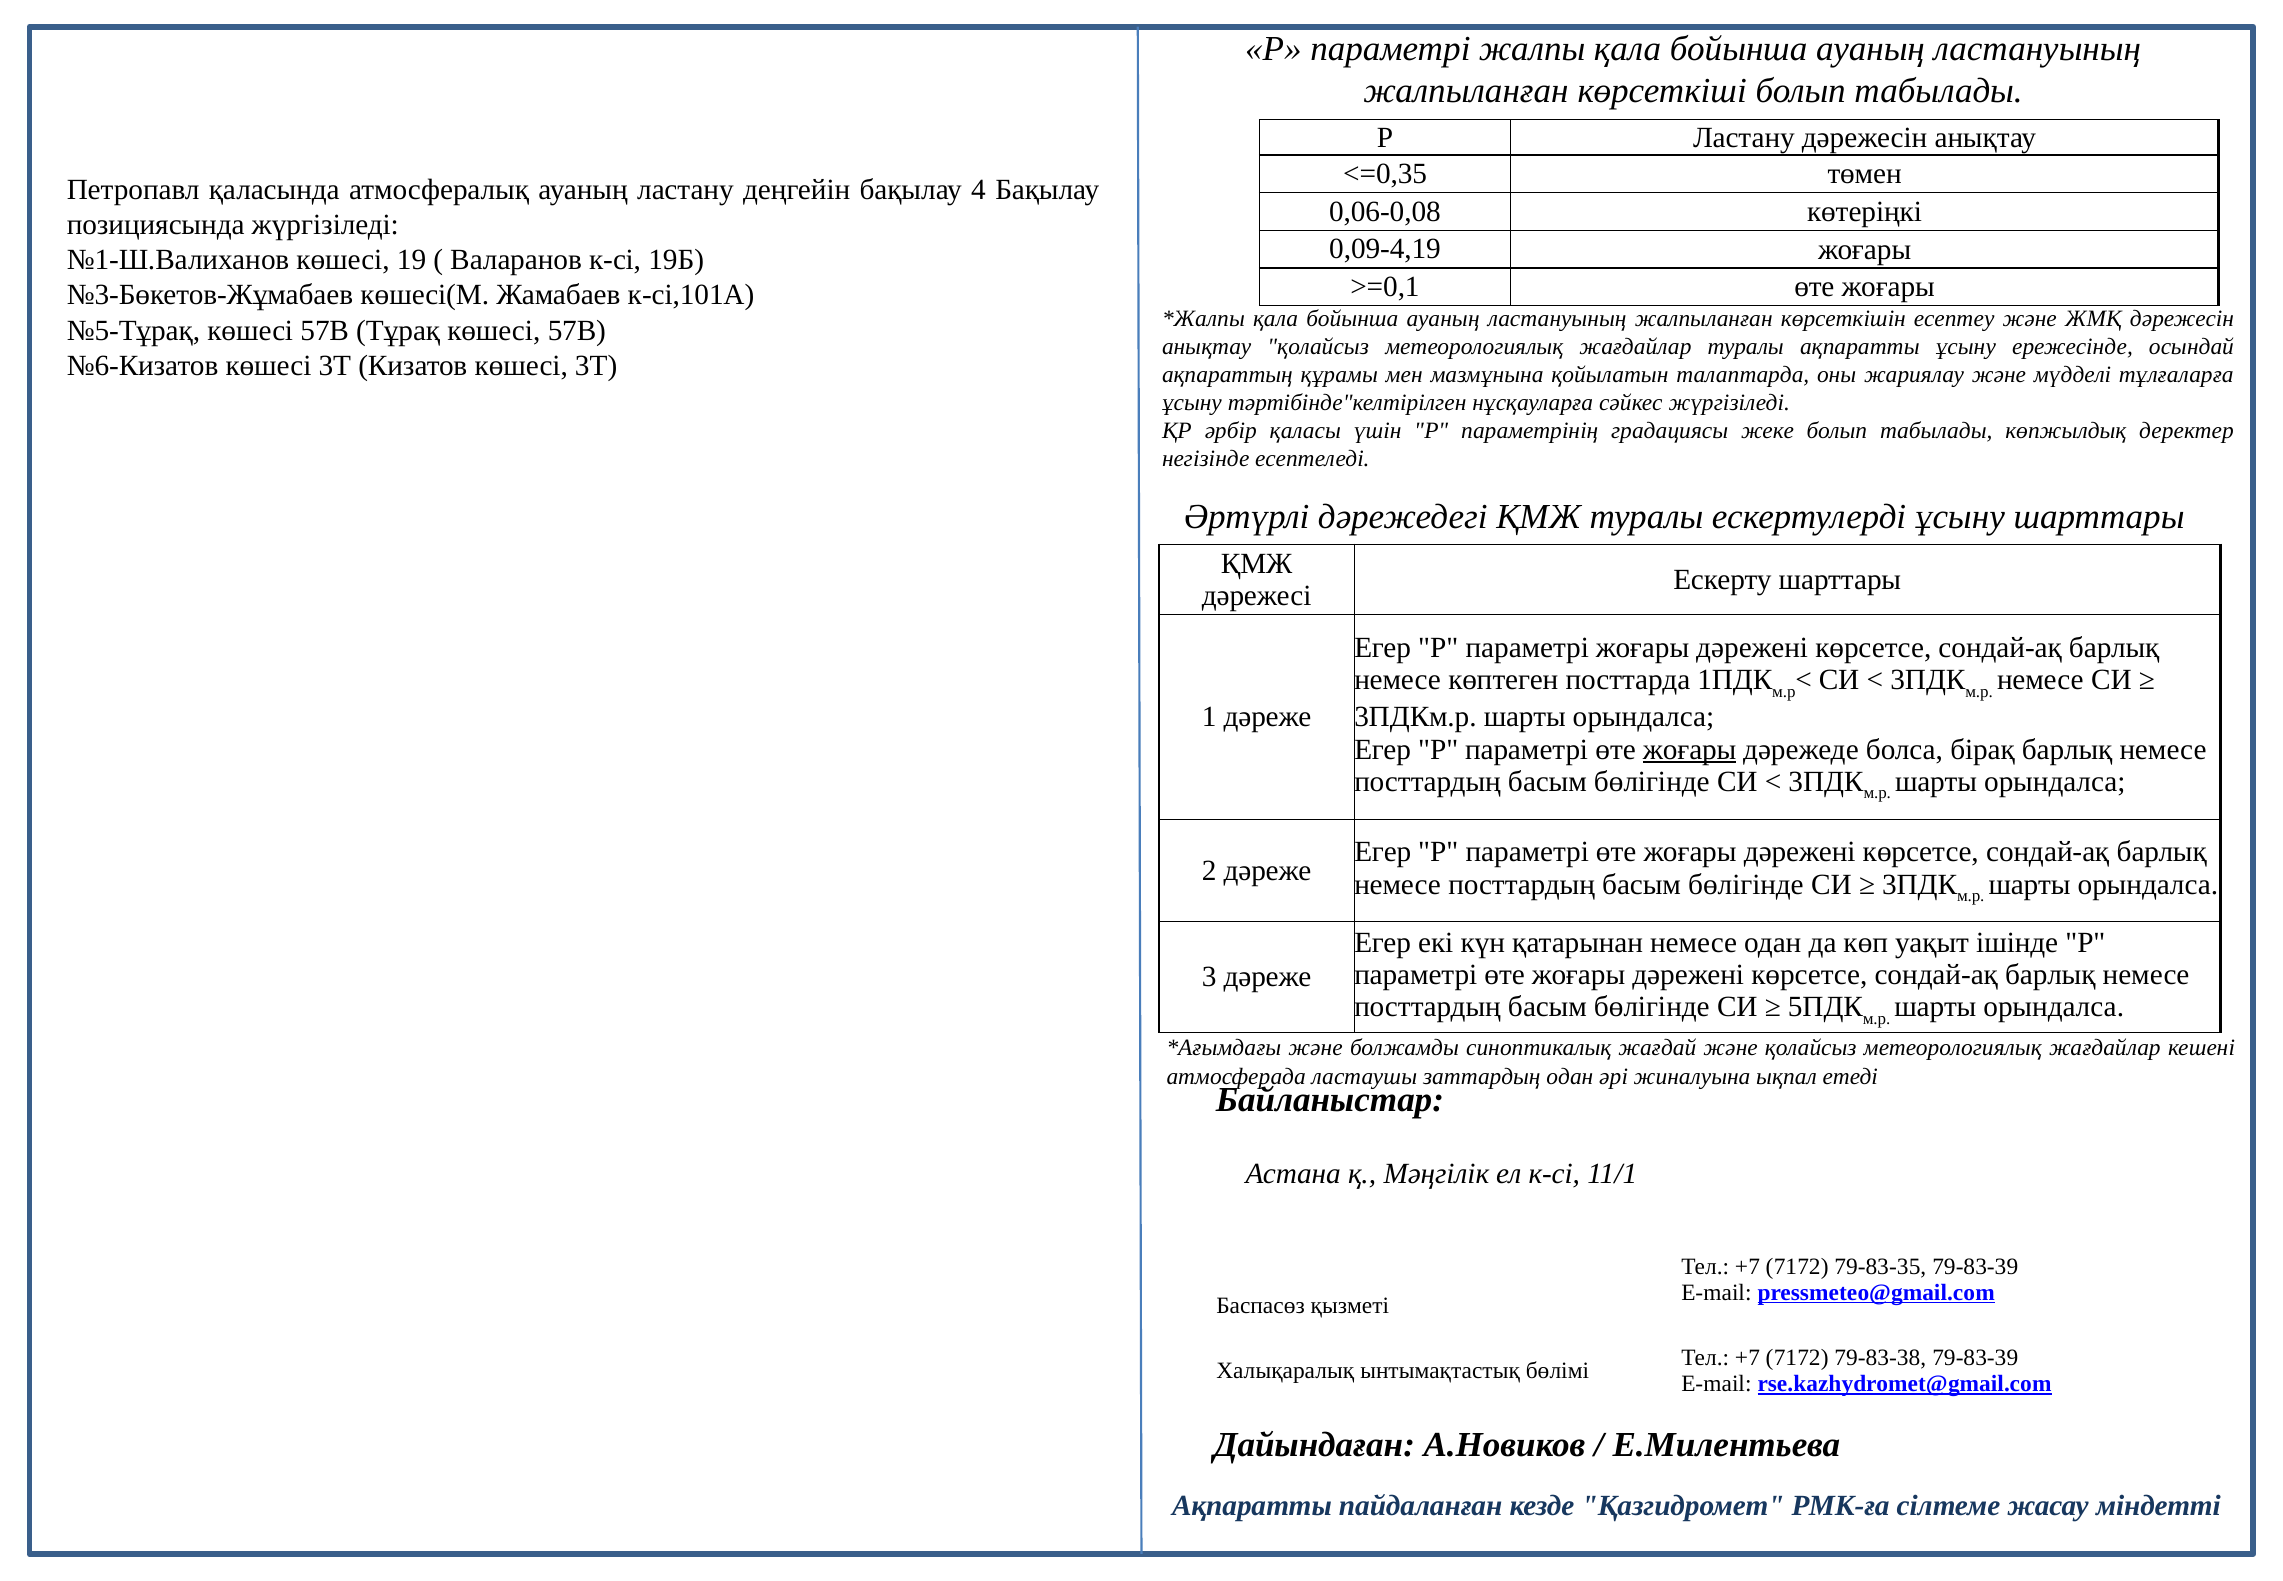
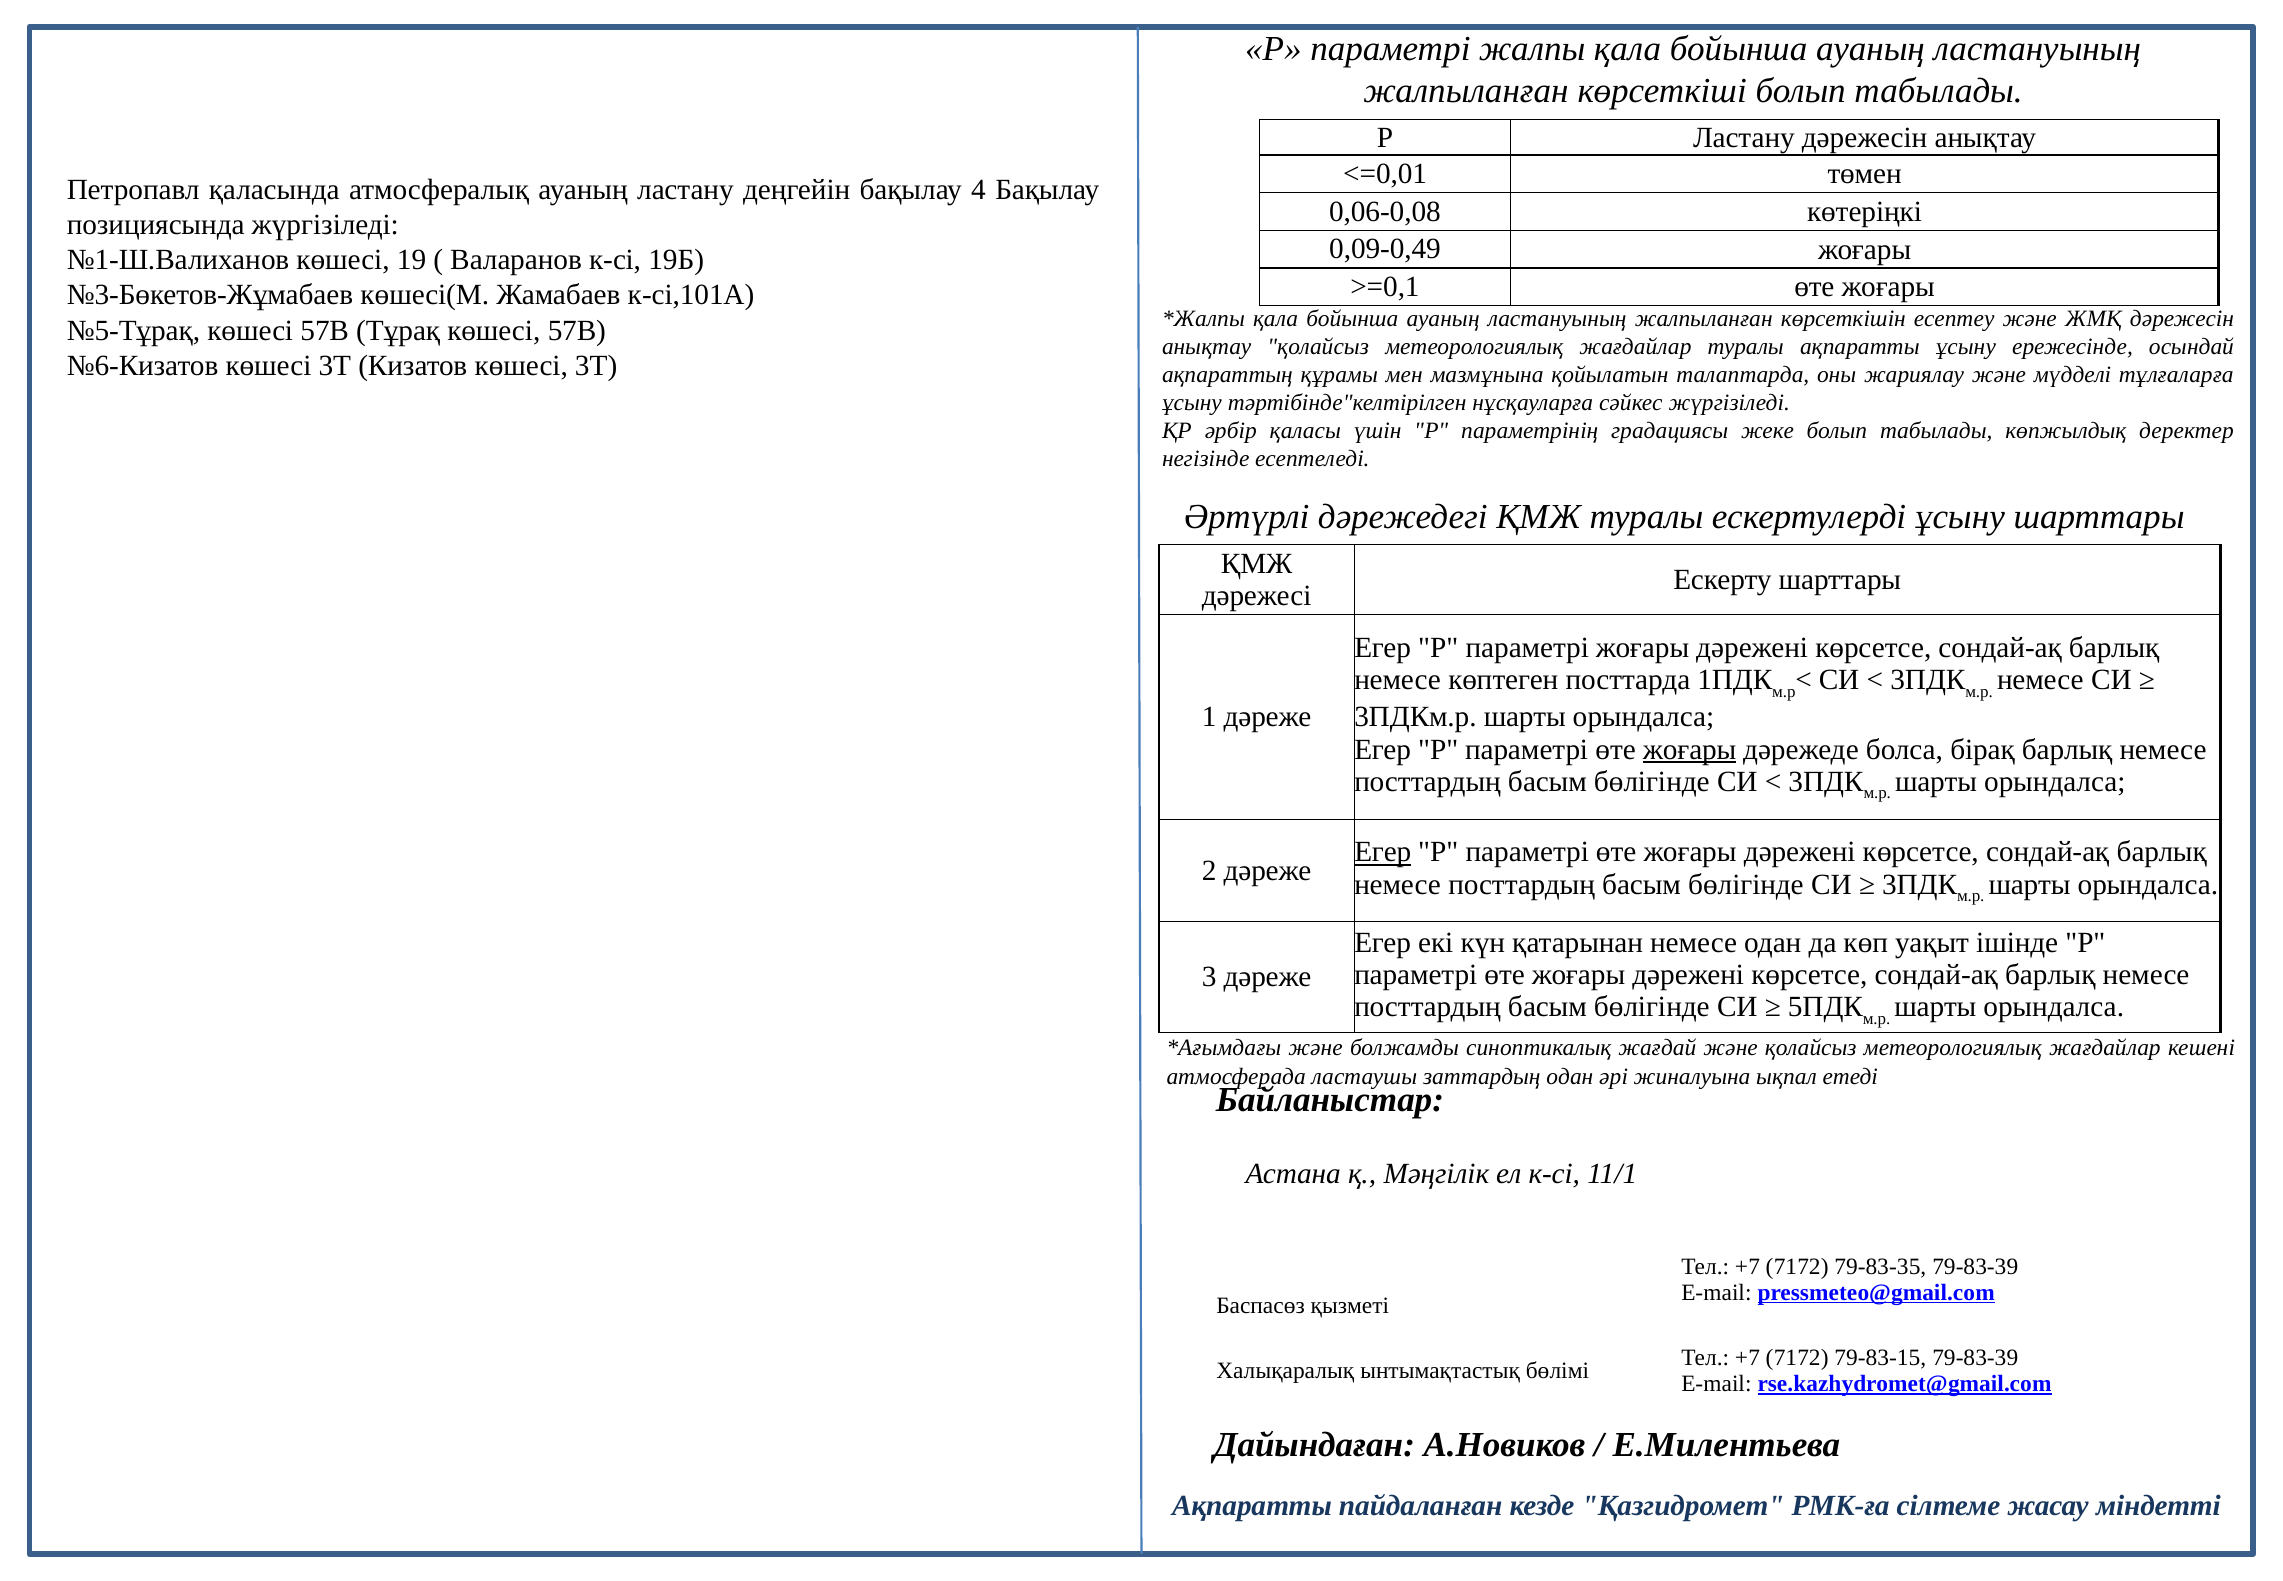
<=0,35: <=0,35 -> <=0,01
0,09-4,19: 0,09-4,19 -> 0,09-0,49
Егер at (1383, 852) underline: none -> present
79-83-38: 79-83-38 -> 79-83-15
